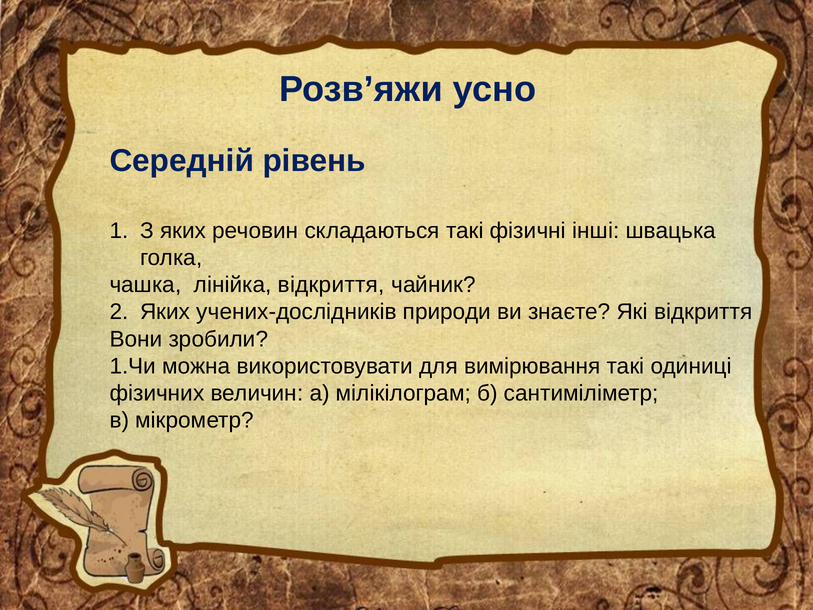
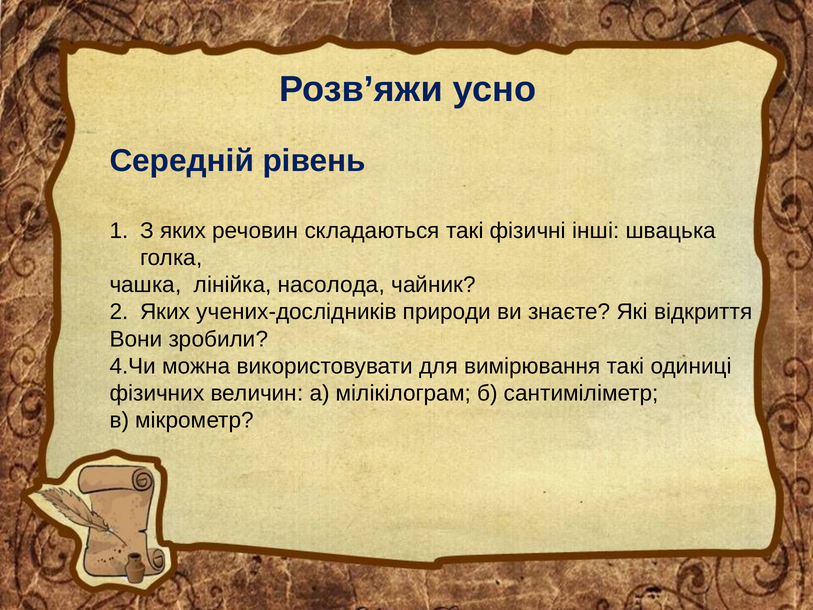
лінійка відкриття: відкриття -> насолода
1.Чи: 1.Чи -> 4.Чи
